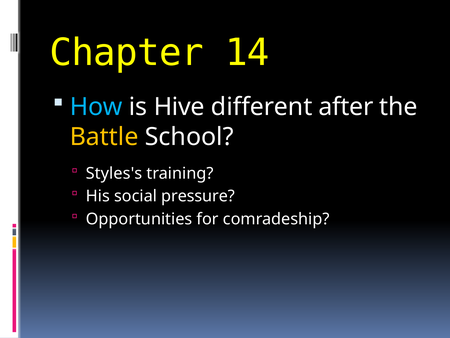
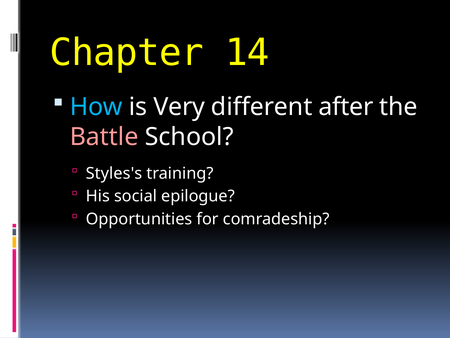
Hive: Hive -> Very
Battle colour: yellow -> pink
pressure: pressure -> epilogue
